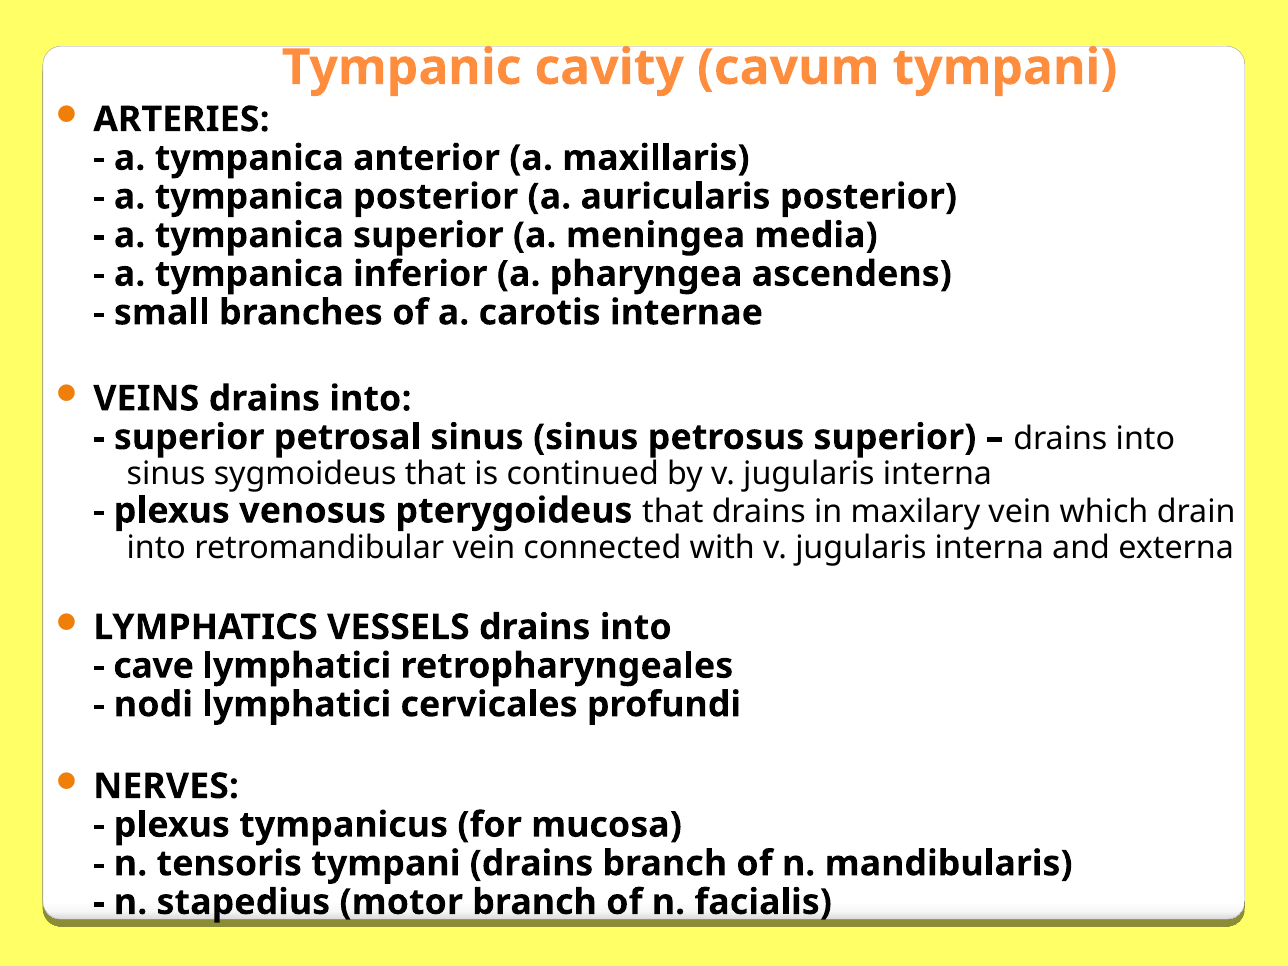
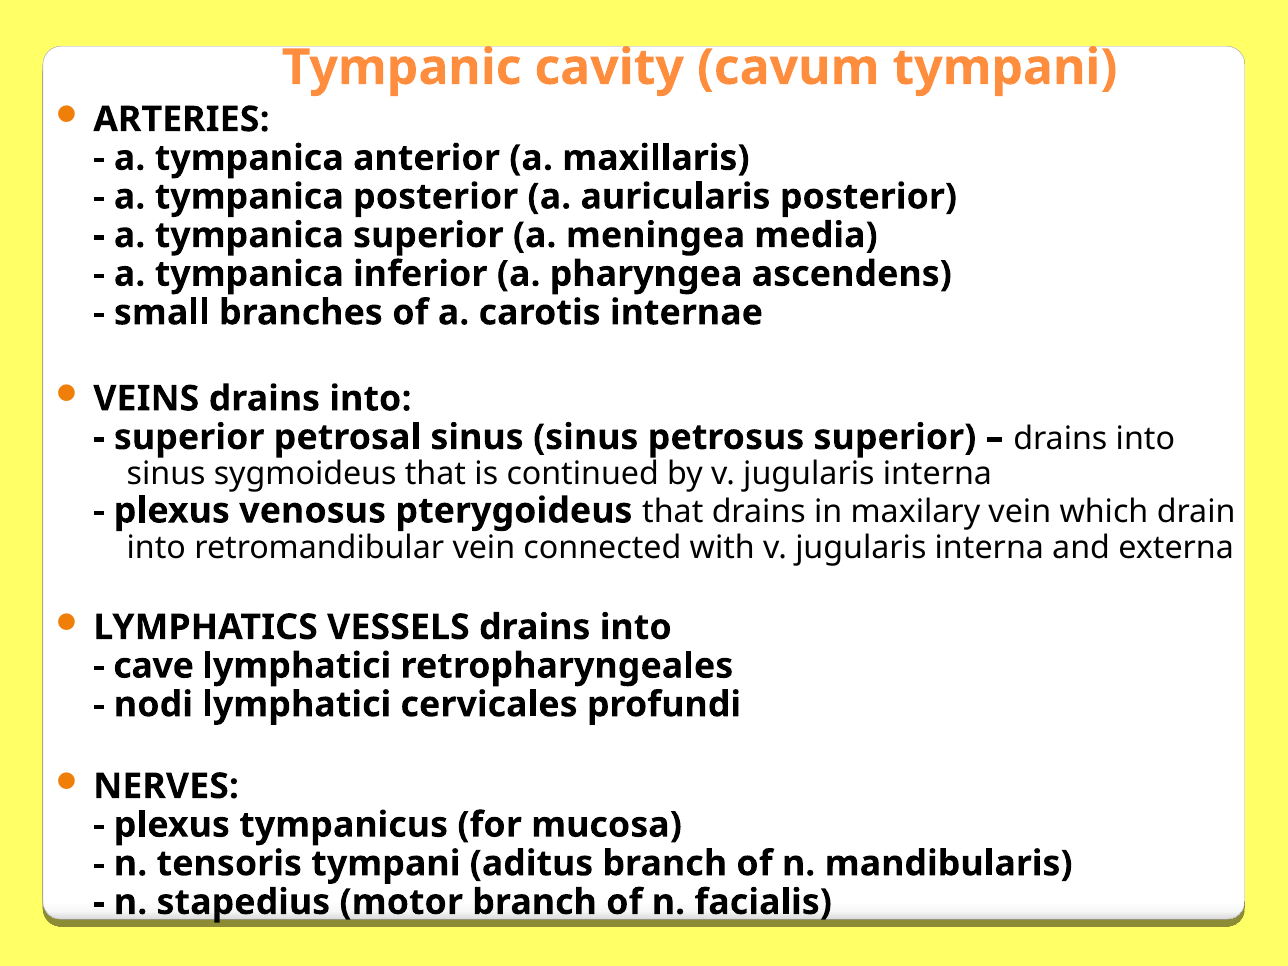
tympani drains: drains -> aditus
